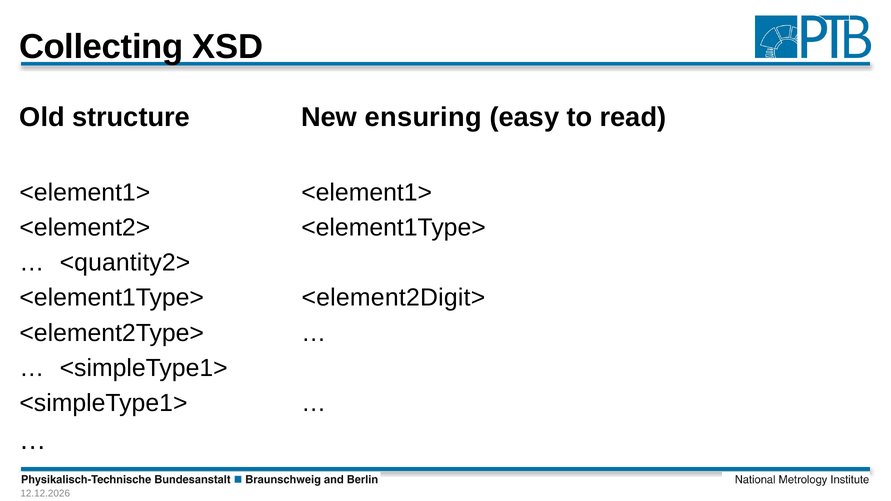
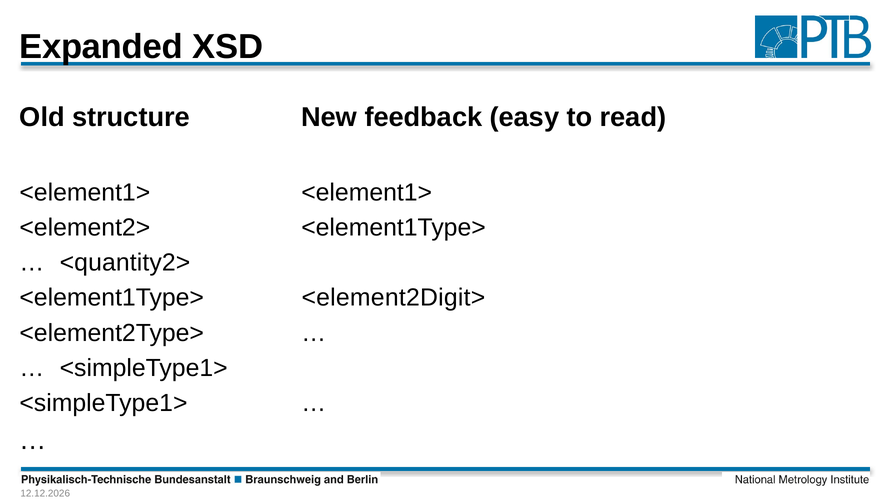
Collecting: Collecting -> Expanded
ensuring: ensuring -> feedback
